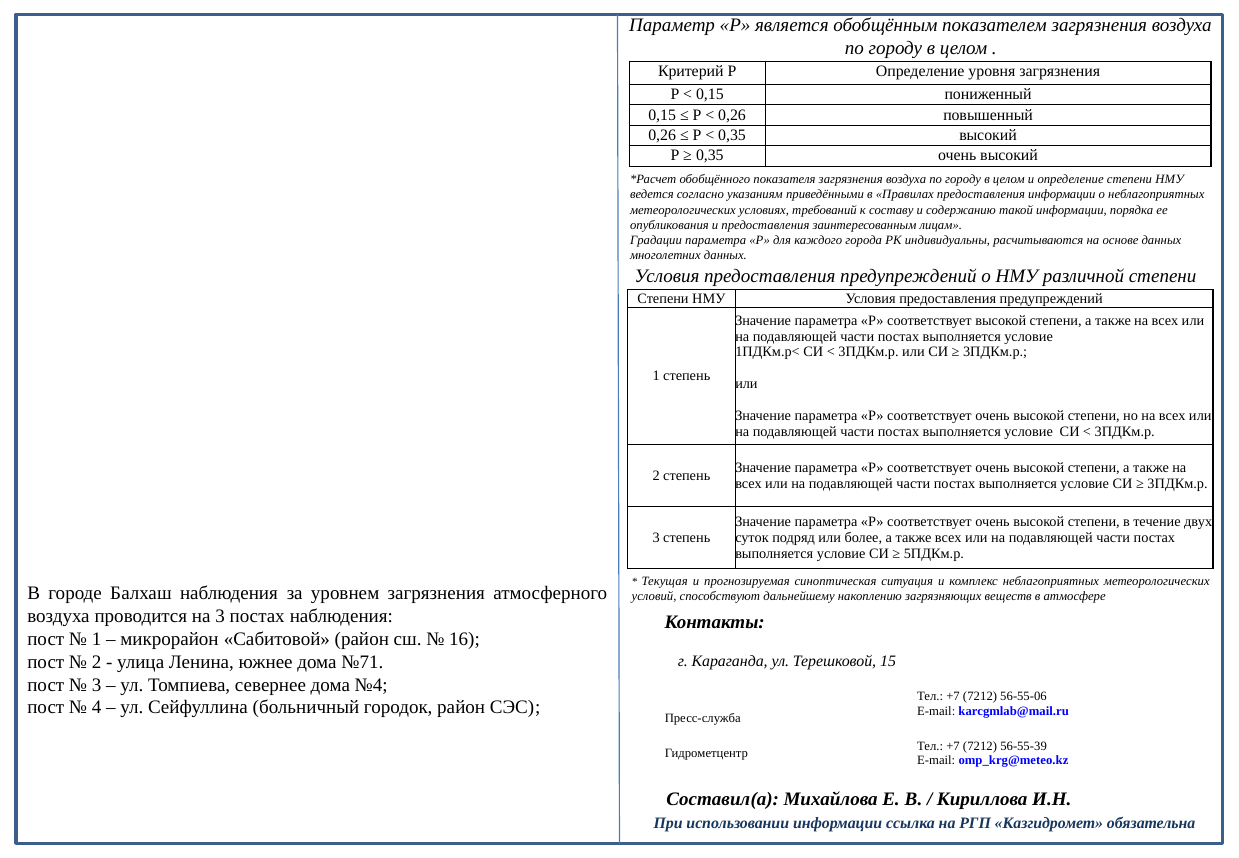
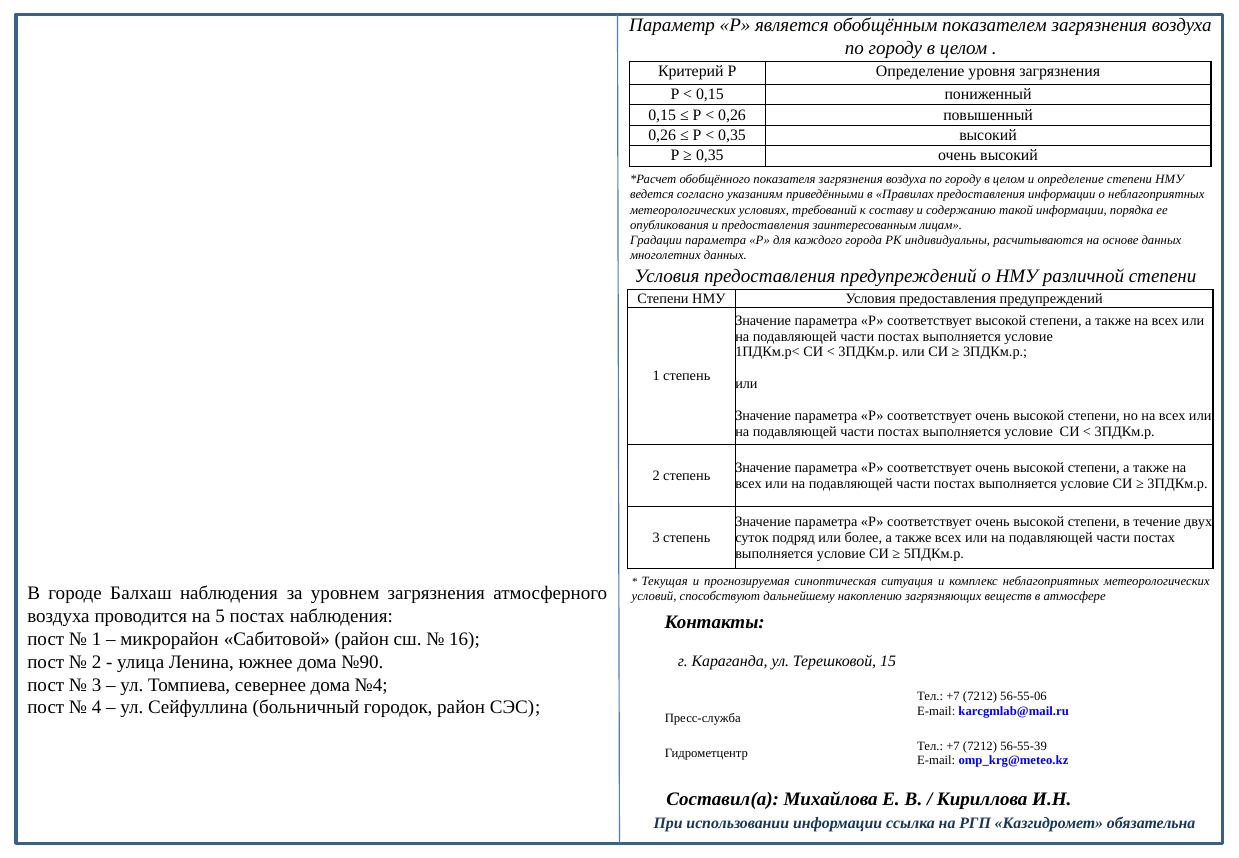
на 3: 3 -> 5
№71: №71 -> №90
